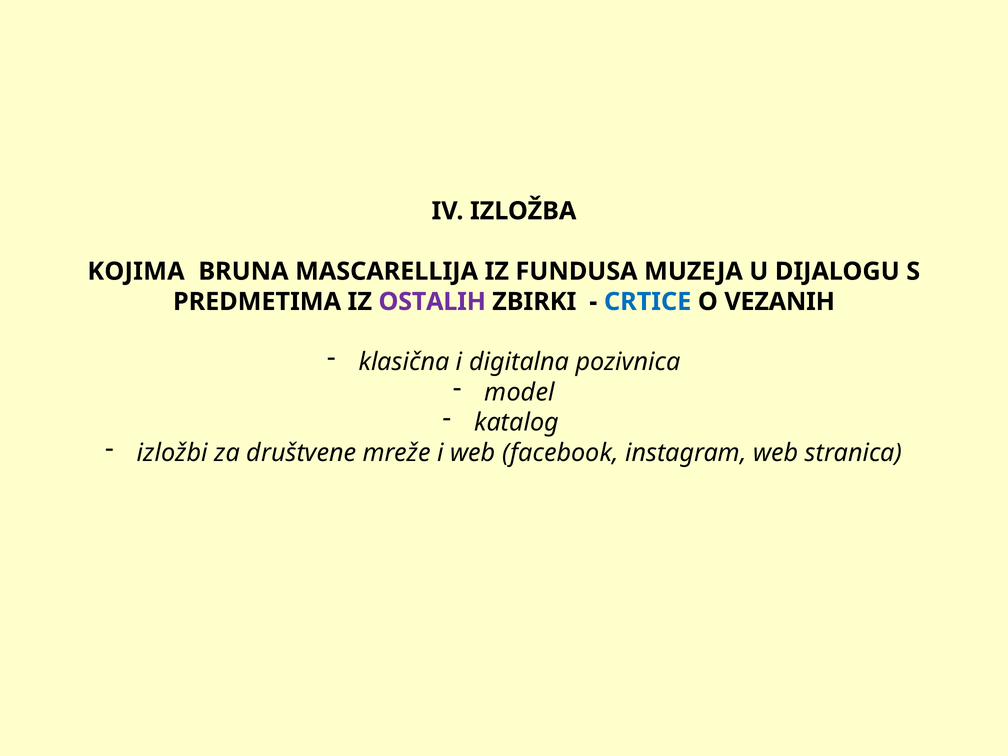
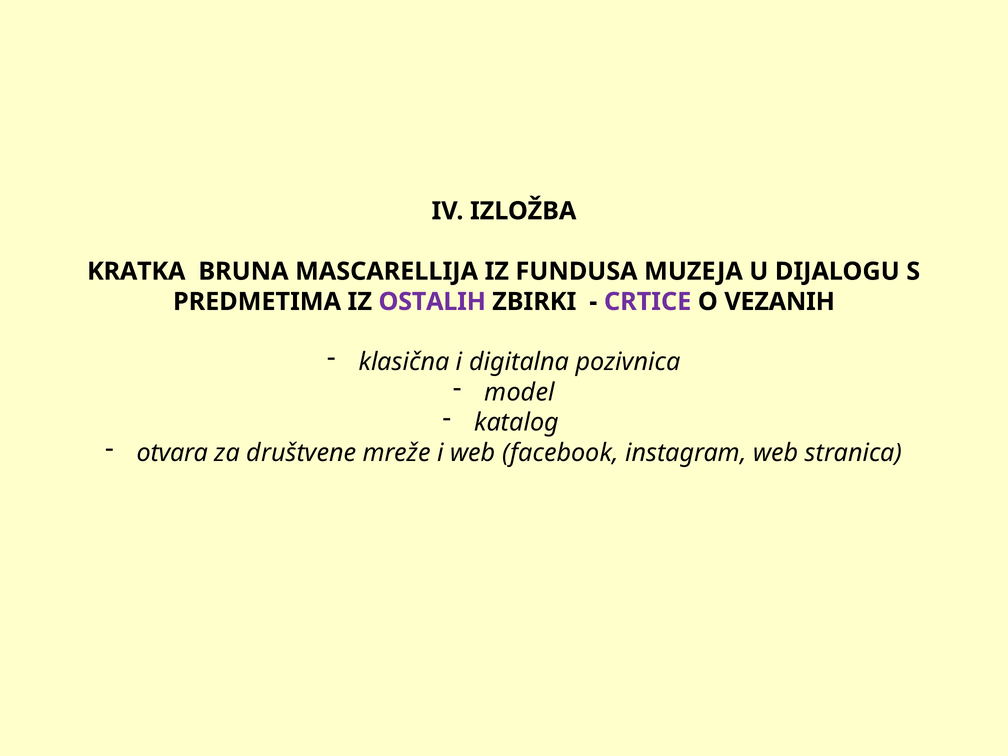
KOJIMA: KOJIMA -> KRATKA
CRTICE colour: blue -> purple
izložbi: izložbi -> otvara
